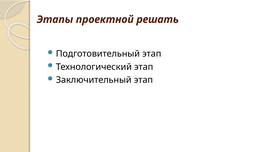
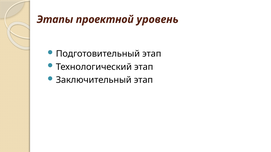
решать: решать -> уровень
